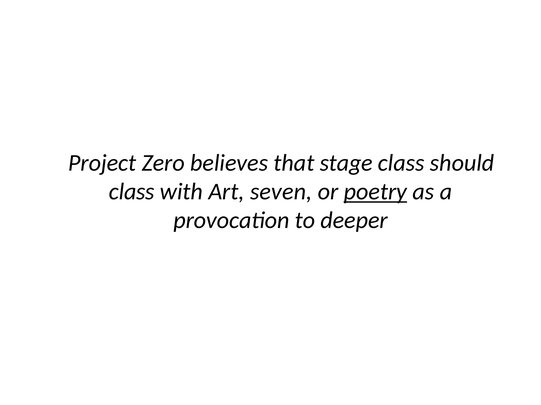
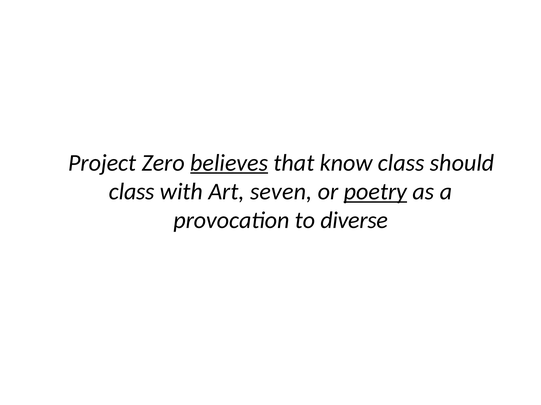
believes underline: none -> present
stage: stage -> know
deeper: deeper -> diverse
